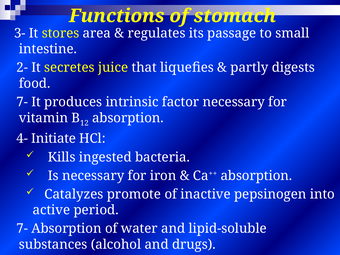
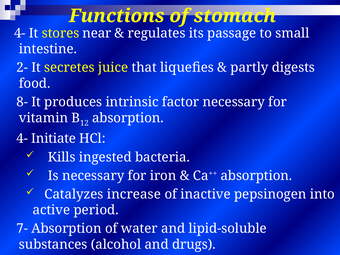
3- at (20, 33): 3- -> 4-
area: area -> near
7- at (22, 102): 7- -> 8-
promote: promote -> increase
